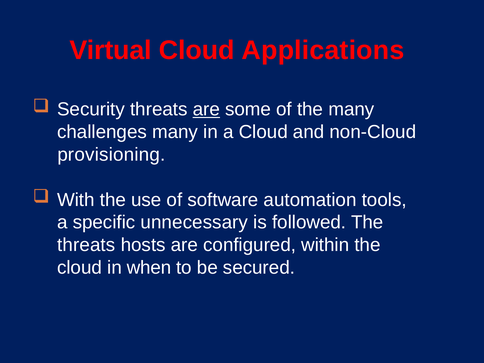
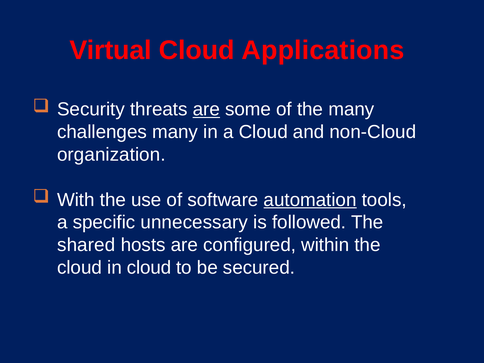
provisioning: provisioning -> organization
automation underline: none -> present
threats at (86, 245): threats -> shared
in when: when -> cloud
